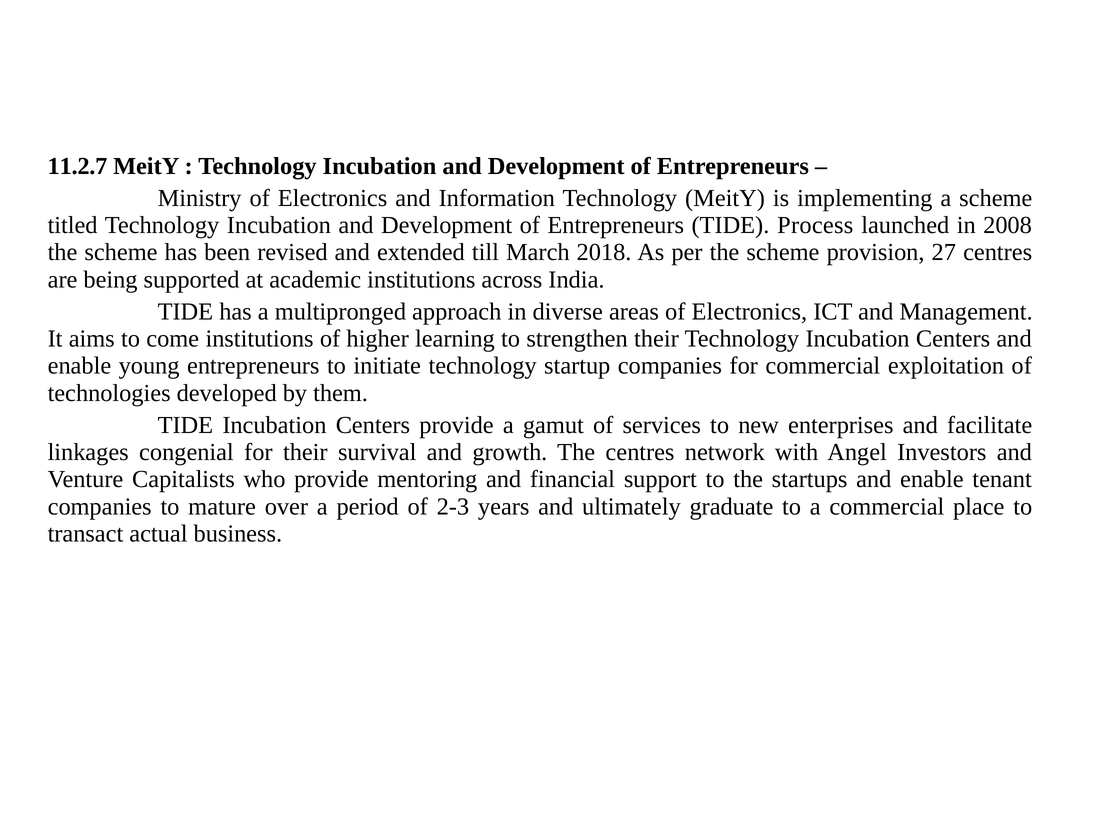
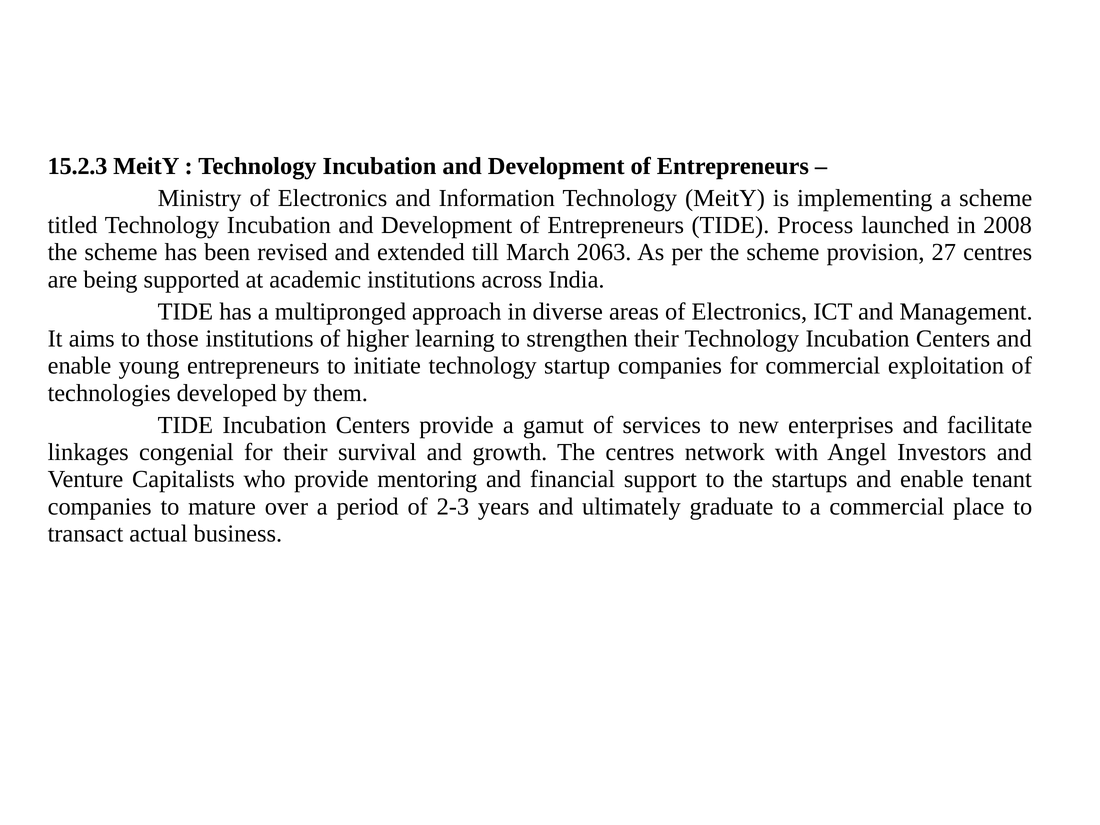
11.2.7: 11.2.7 -> 15.2.3
2018: 2018 -> 2063
come: come -> those
